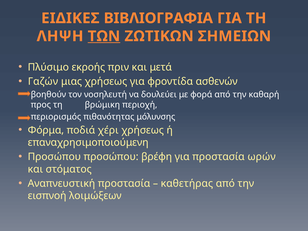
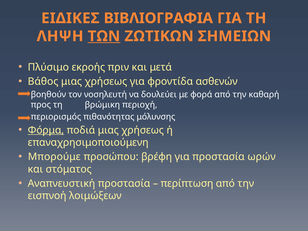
Γαζών: Γαζών -> Βάθος
Φόρμα underline: none -> present
ποδιά χέρι: χέρι -> μιας
Προσώπου at (54, 157): Προσώπου -> Μπορούμε
καθετήρας: καθετήρας -> περίπτωση
